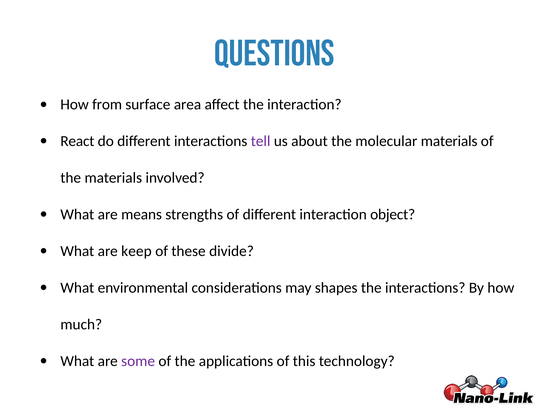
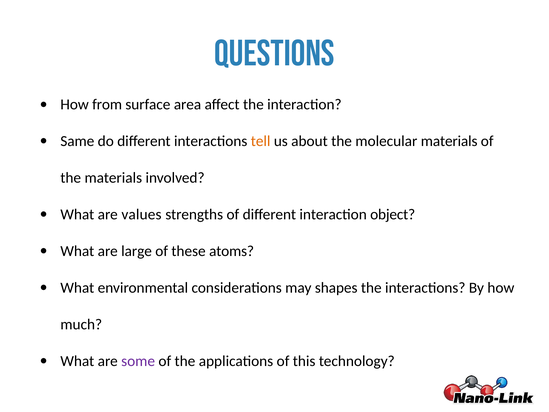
React: React -> Same
tell colour: purple -> orange
means: means -> values
keep: keep -> large
divide: divide -> atoms
